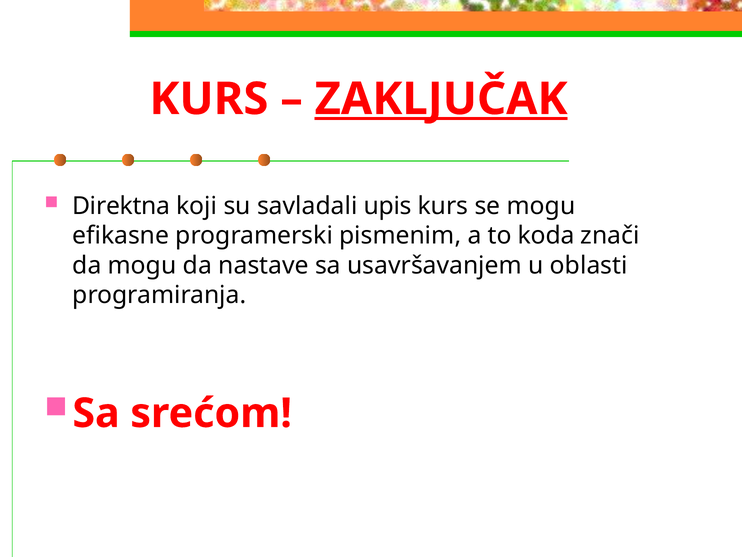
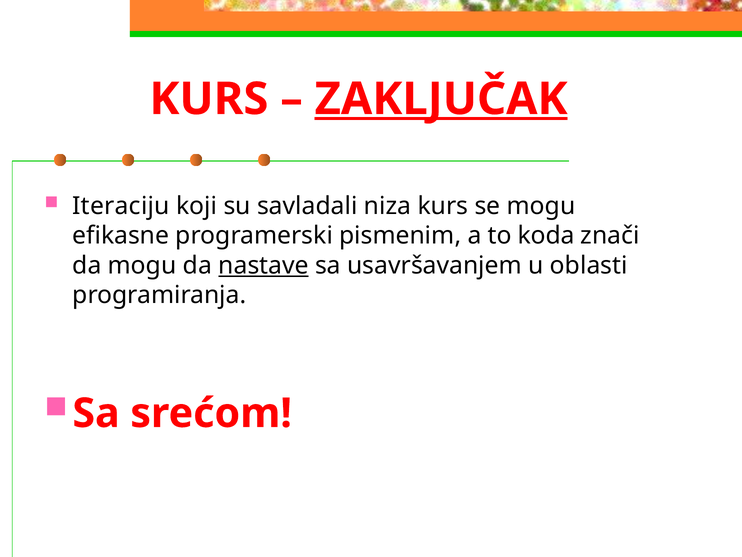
Direktna: Direktna -> Iteraciju
upis: upis -> niza
nastave underline: none -> present
